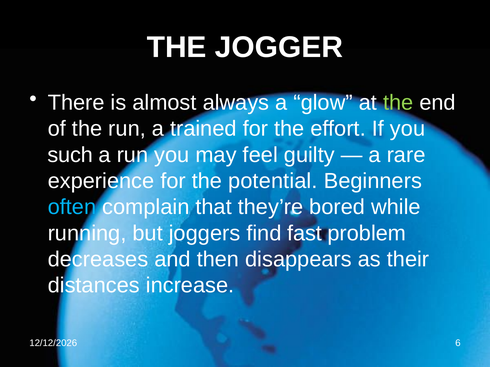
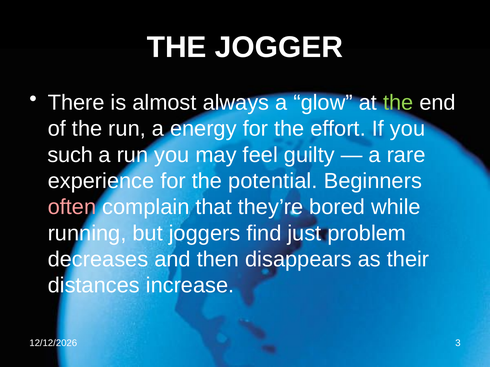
trained: trained -> energy
often colour: light blue -> pink
fast: fast -> just
6: 6 -> 3
